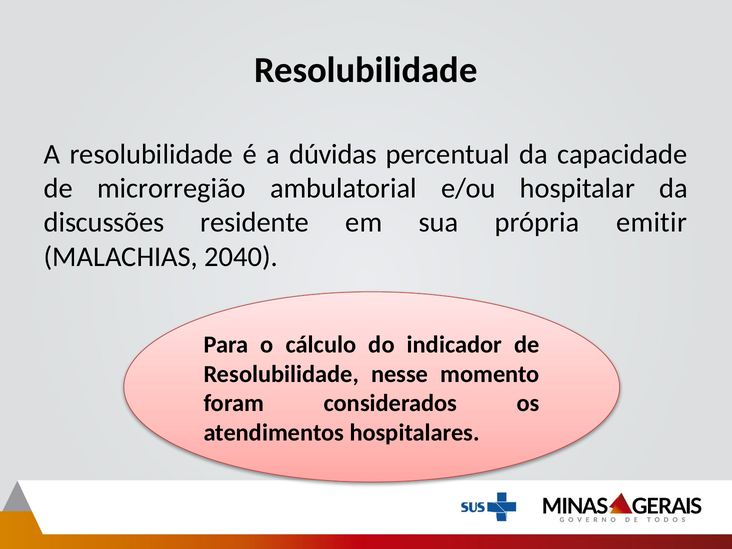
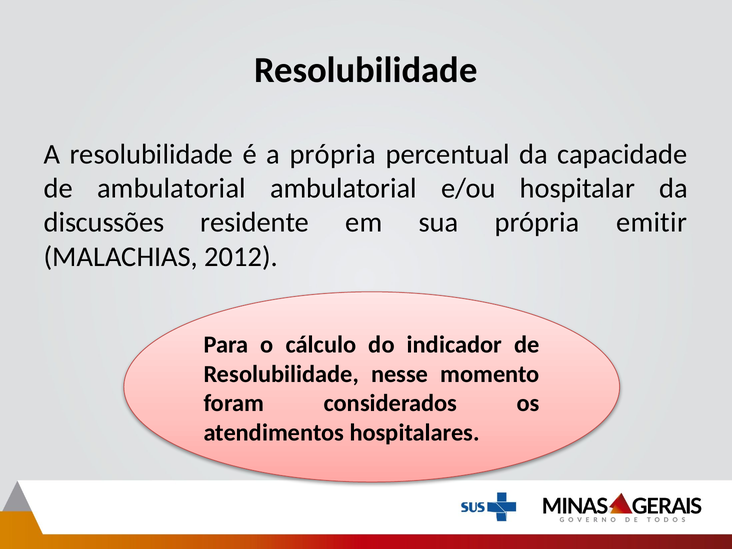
a dúvidas: dúvidas -> própria
de microrregião: microrregião -> ambulatorial
2040: 2040 -> 2012
